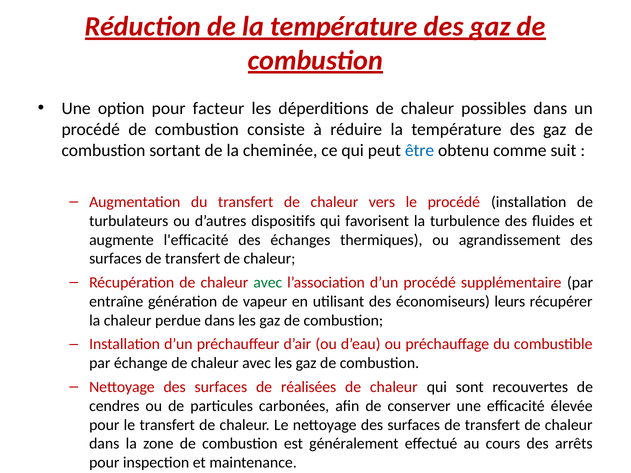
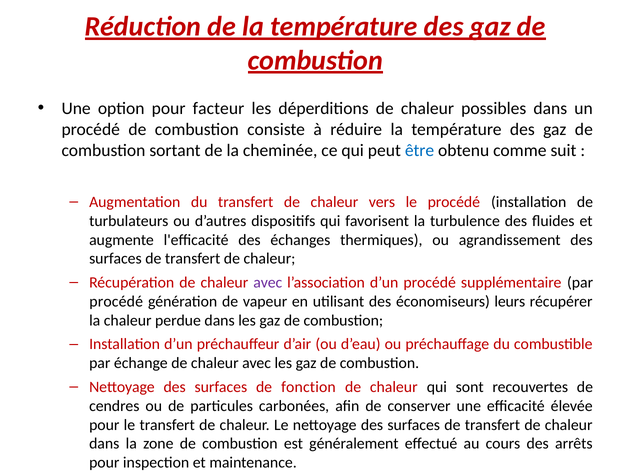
avec at (268, 283) colour: green -> purple
entraîne at (116, 302): entraîne -> procédé
réalisées: réalisées -> fonction
